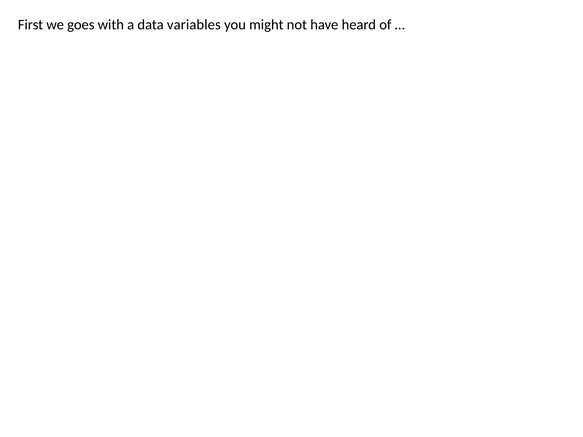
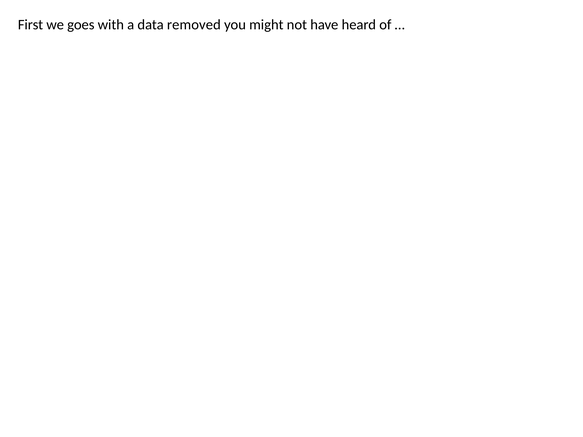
variables: variables -> removed
